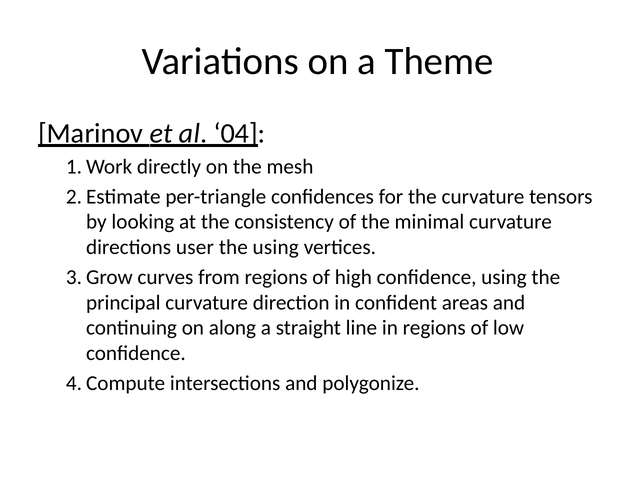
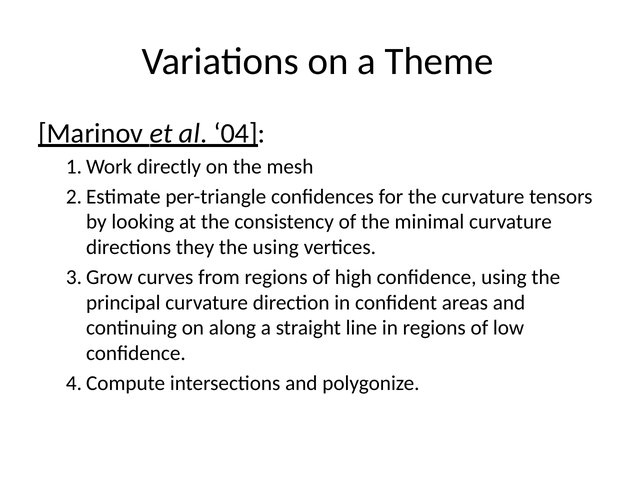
user: user -> they
